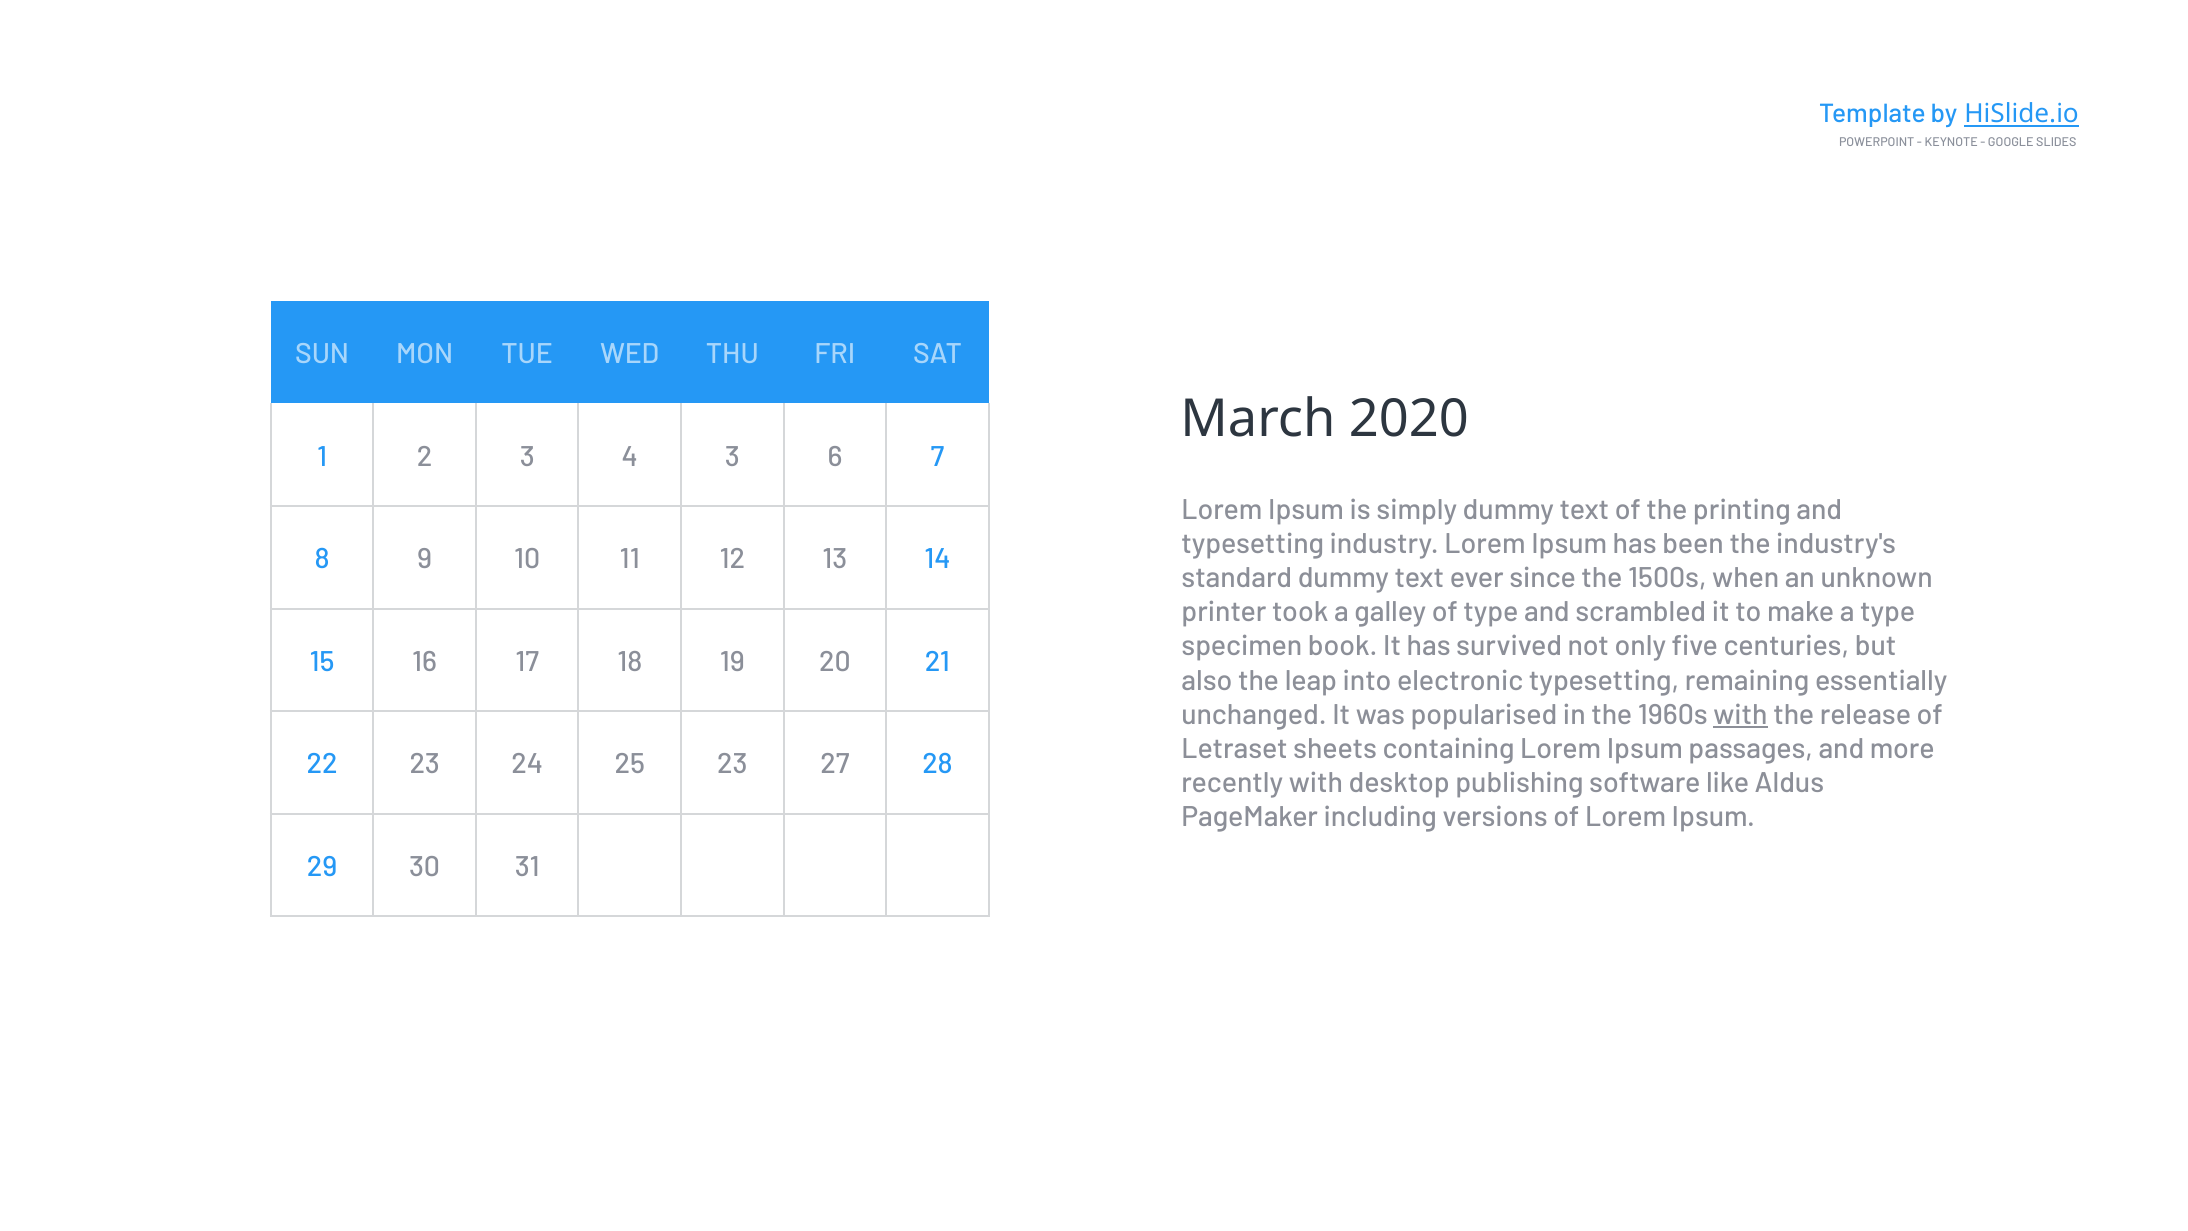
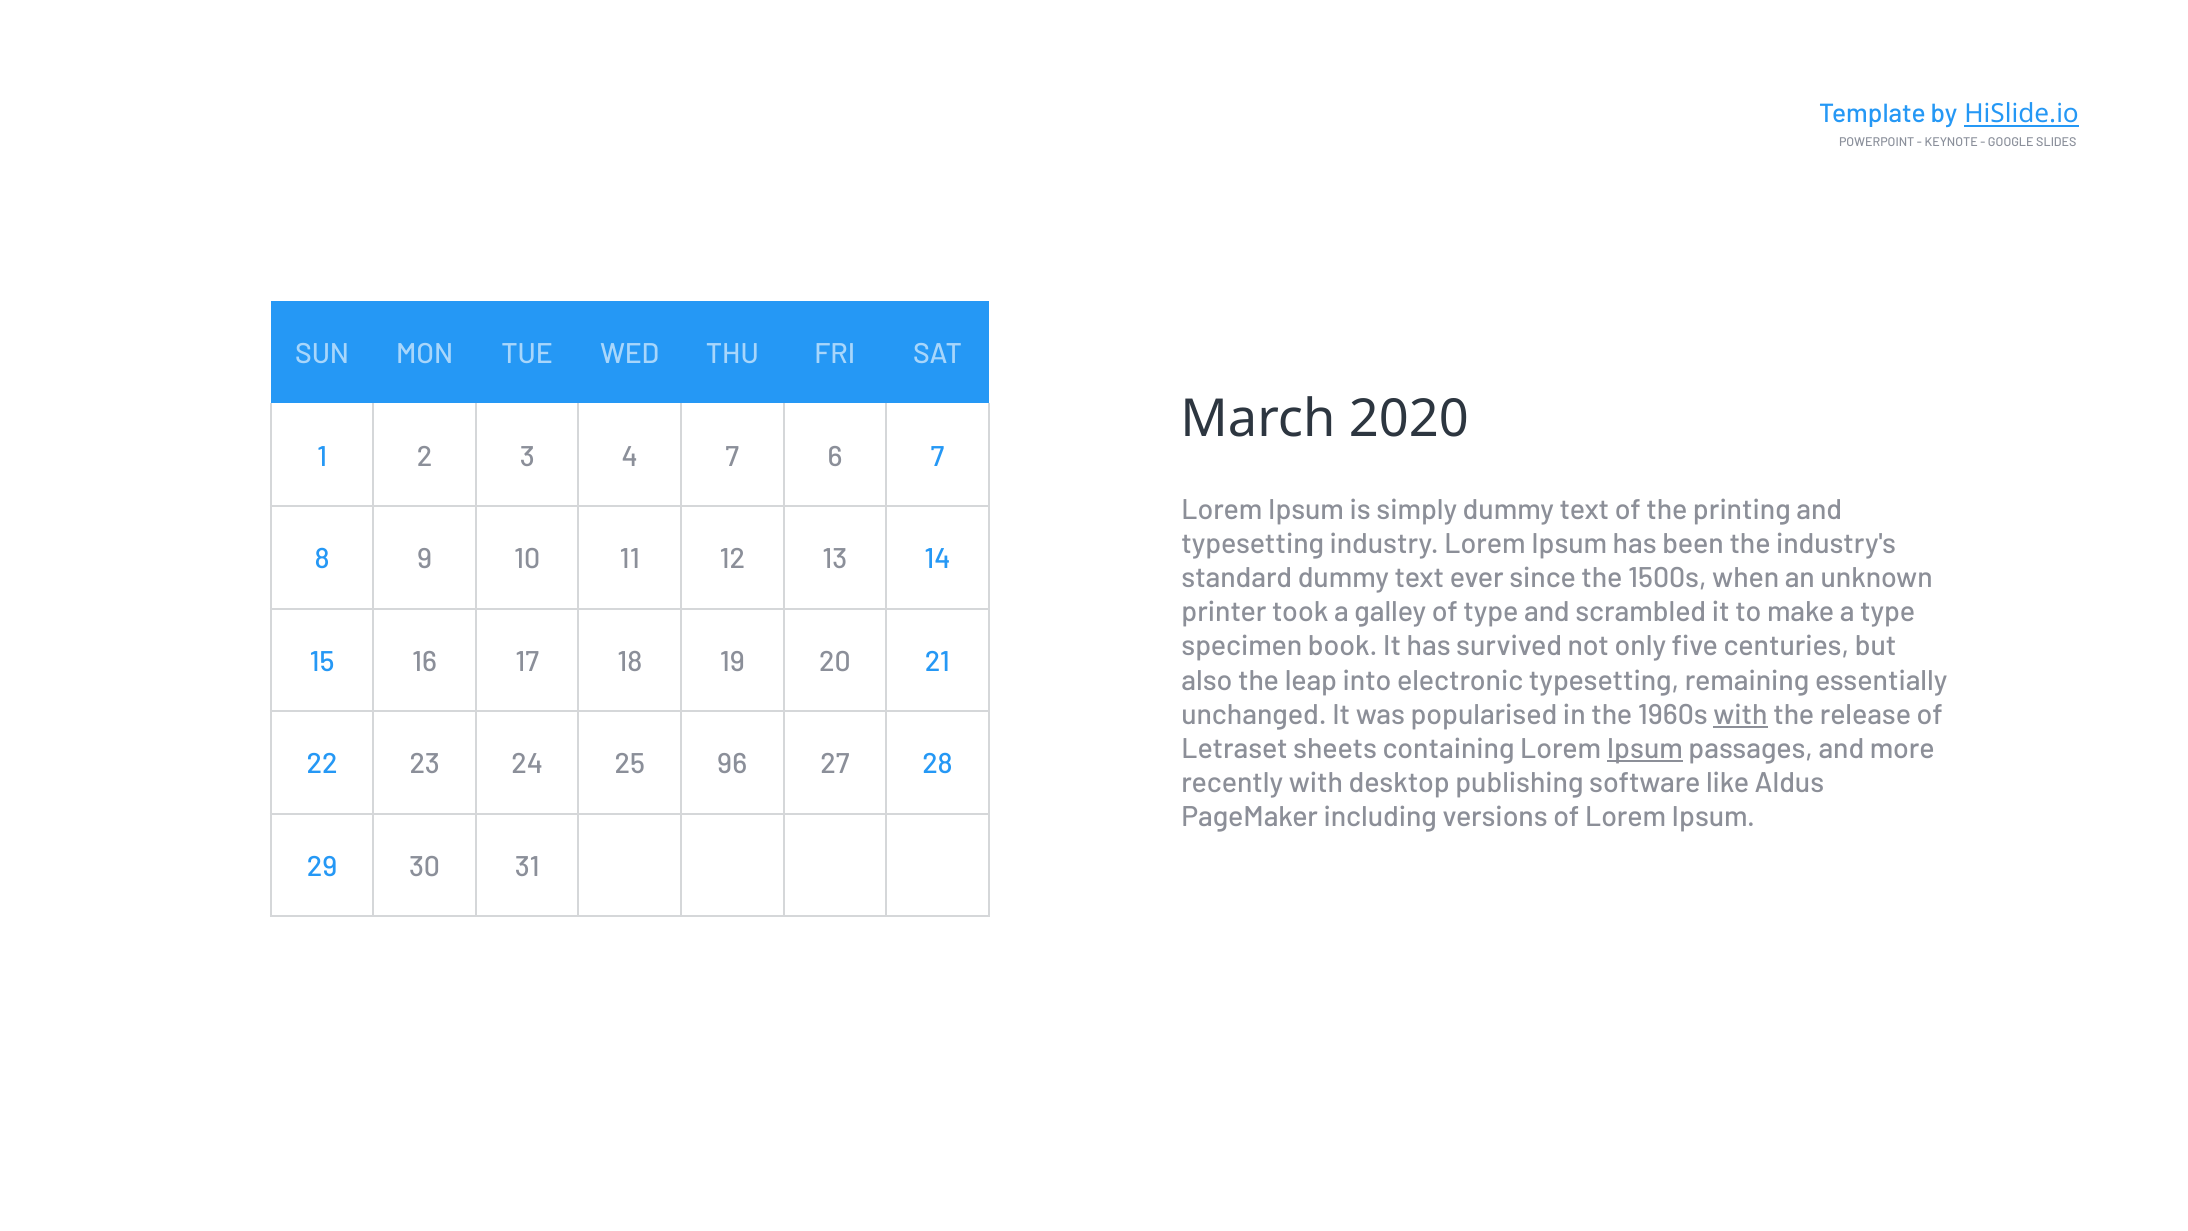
4 3: 3 -> 7
Ipsum at (1645, 749) underline: none -> present
25 23: 23 -> 96
